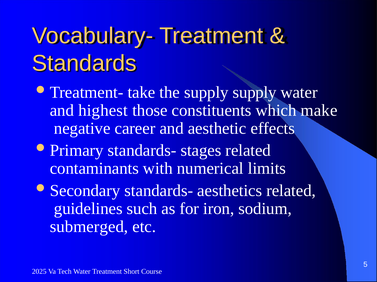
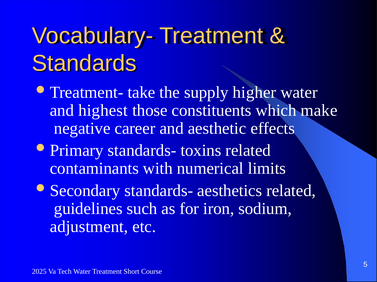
supply supply: supply -> higher
stages: stages -> toxins
submerged: submerged -> adjustment
